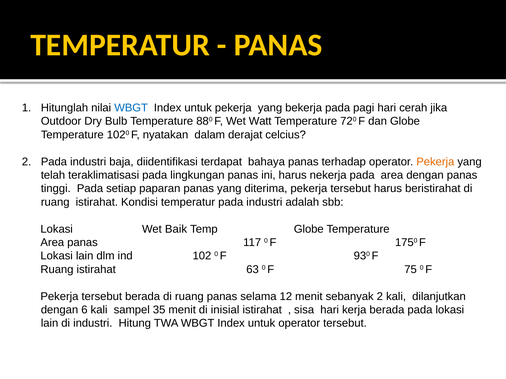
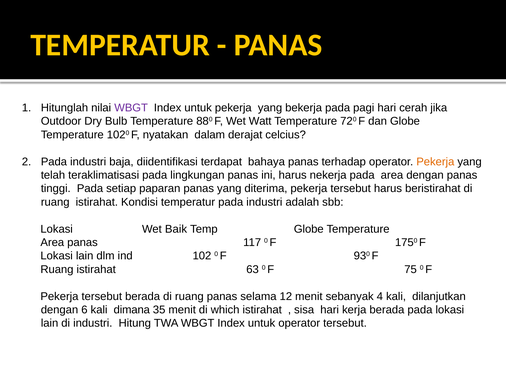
WBGT at (131, 108) colour: blue -> purple
sebanyak 2: 2 -> 4
sampel: sampel -> dimana
inisial: inisial -> which
